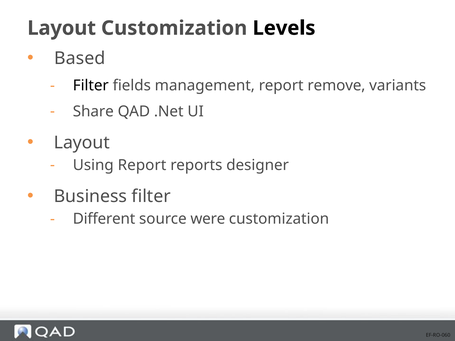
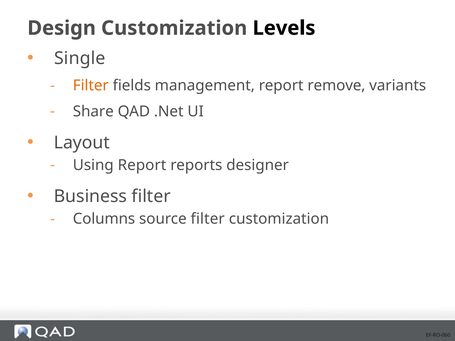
Layout at (62, 28): Layout -> Design
Based: Based -> Single
Filter at (91, 86) colour: black -> orange
Different: Different -> Columns
source were: were -> filter
